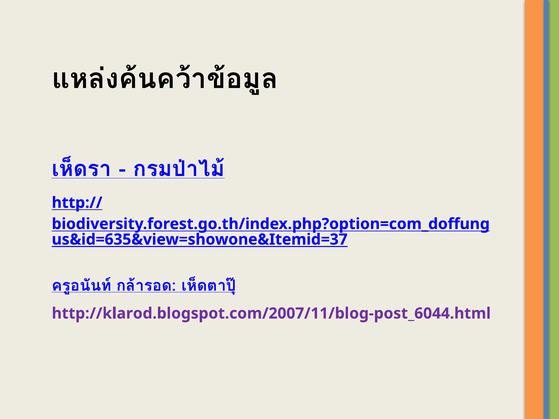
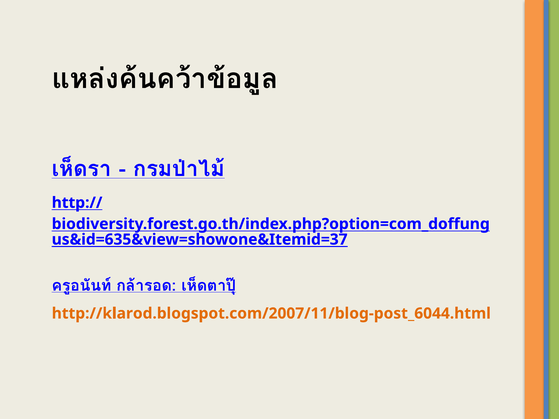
http://klarod.blogspot.com/2007/11/blog-post_6044.html colour: purple -> orange
